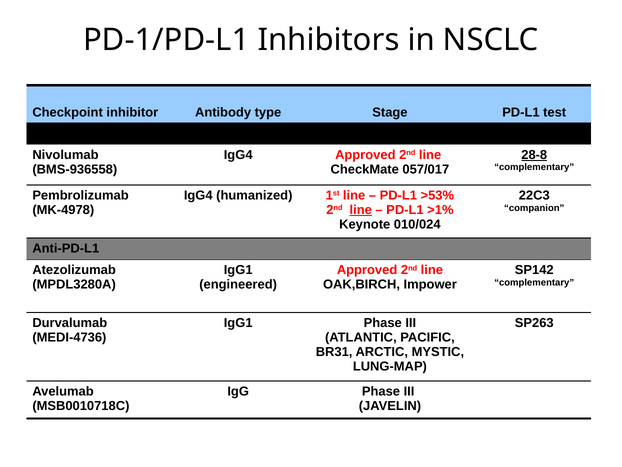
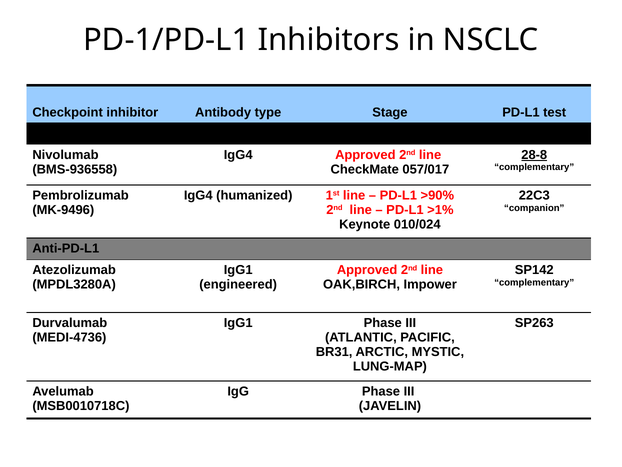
>53%: >53% -> >90%
MK-4978: MK-4978 -> MK-9496
line at (361, 210) underline: present -> none
